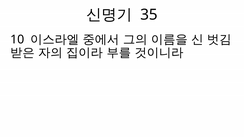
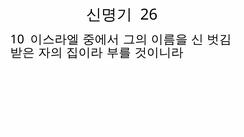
35: 35 -> 26
